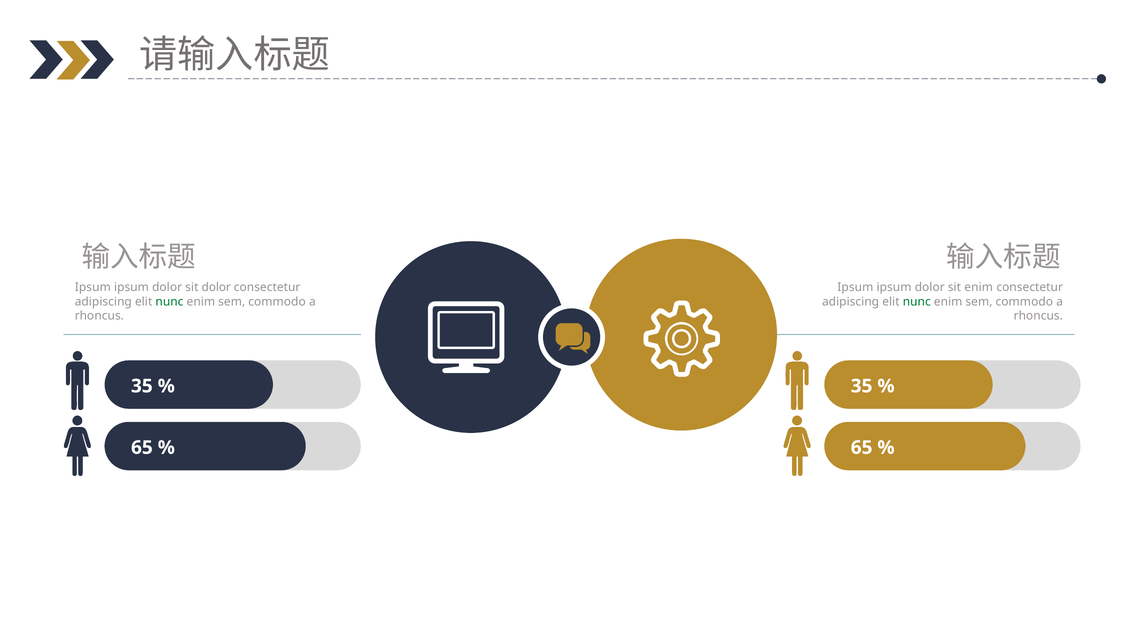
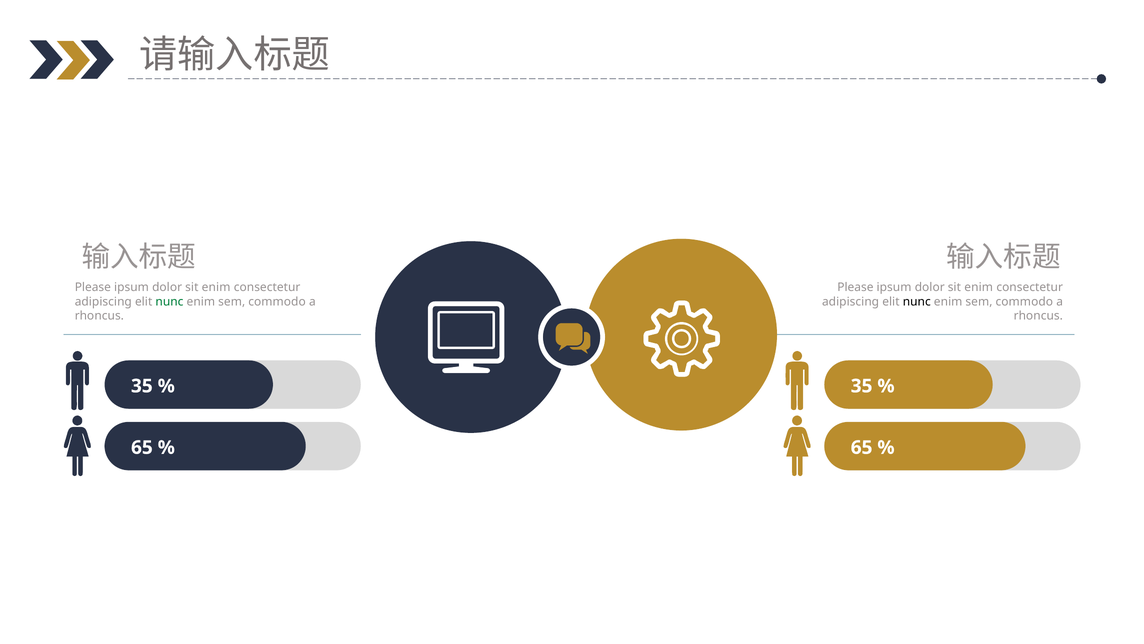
Ipsum at (93, 287): Ipsum -> Please
dolor at (216, 287): dolor -> enim
Ipsum at (855, 287): Ipsum -> Please
nunc at (917, 301) colour: green -> black
